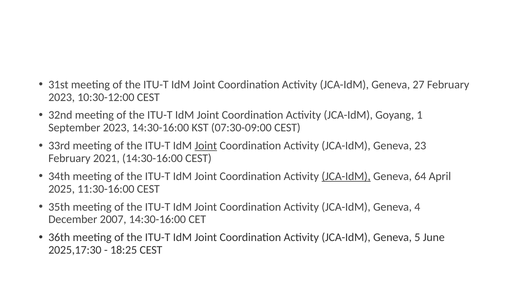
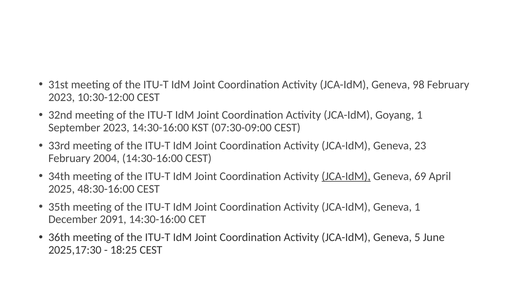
27: 27 -> 98
Joint at (206, 145) underline: present -> none
2021: 2021 -> 2004
64: 64 -> 69
11:30-16:00: 11:30-16:00 -> 48:30-16:00
Geneva 4: 4 -> 1
2007: 2007 -> 2091
